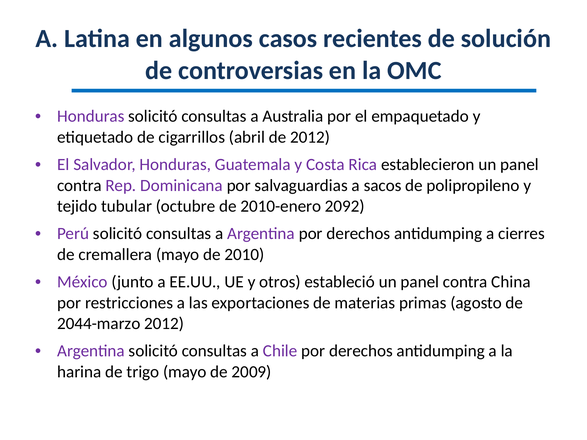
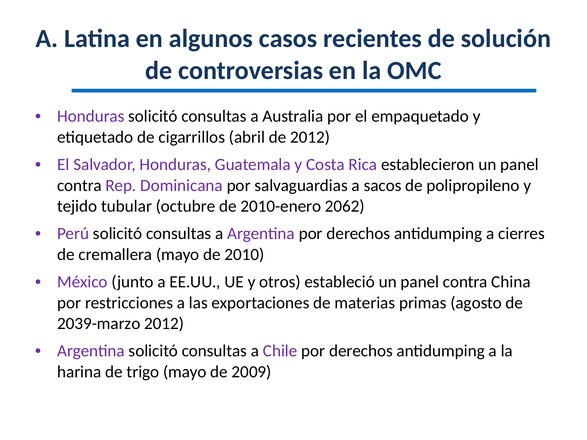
2092: 2092 -> 2062
2044-marzo: 2044-marzo -> 2039-marzo
